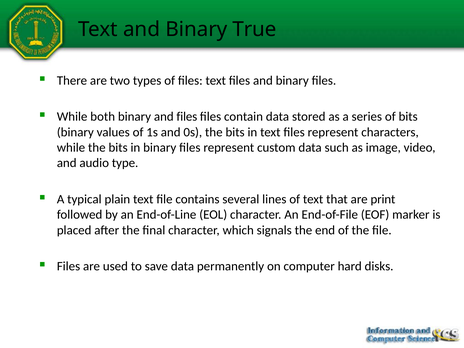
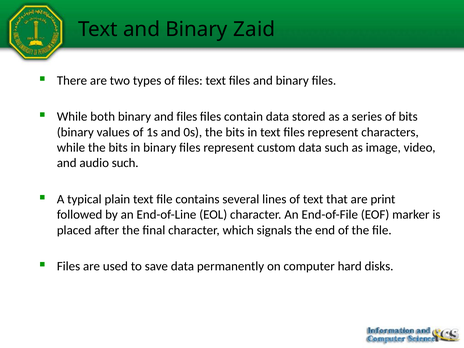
True: True -> Zaid
audio type: type -> such
